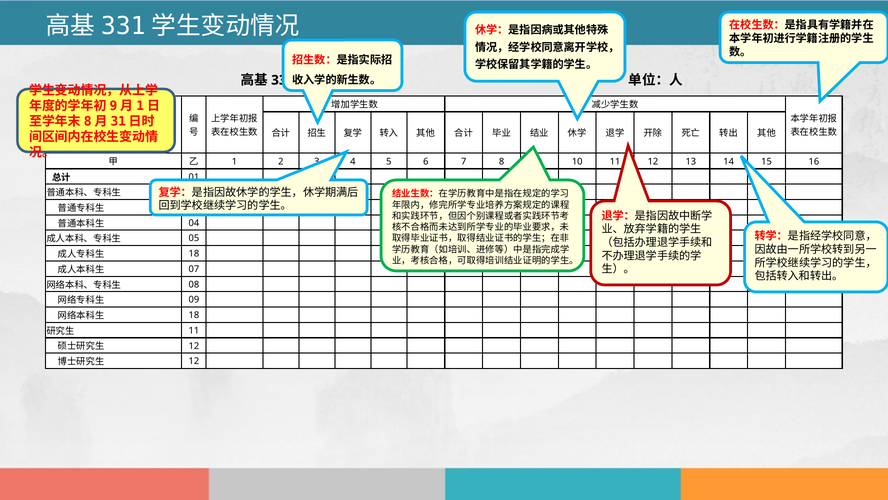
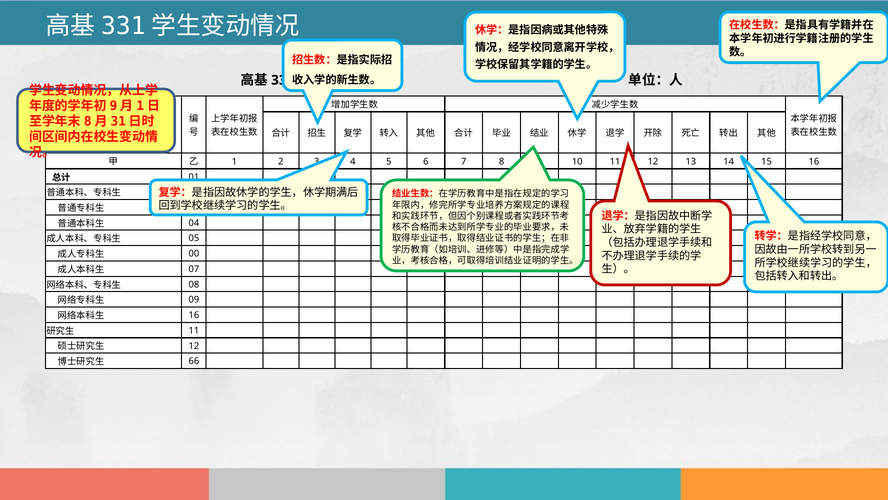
18 at (194, 254): 18 -> 00
18 at (194, 315): 18 -> 16
12 at (194, 361): 12 -> 66
